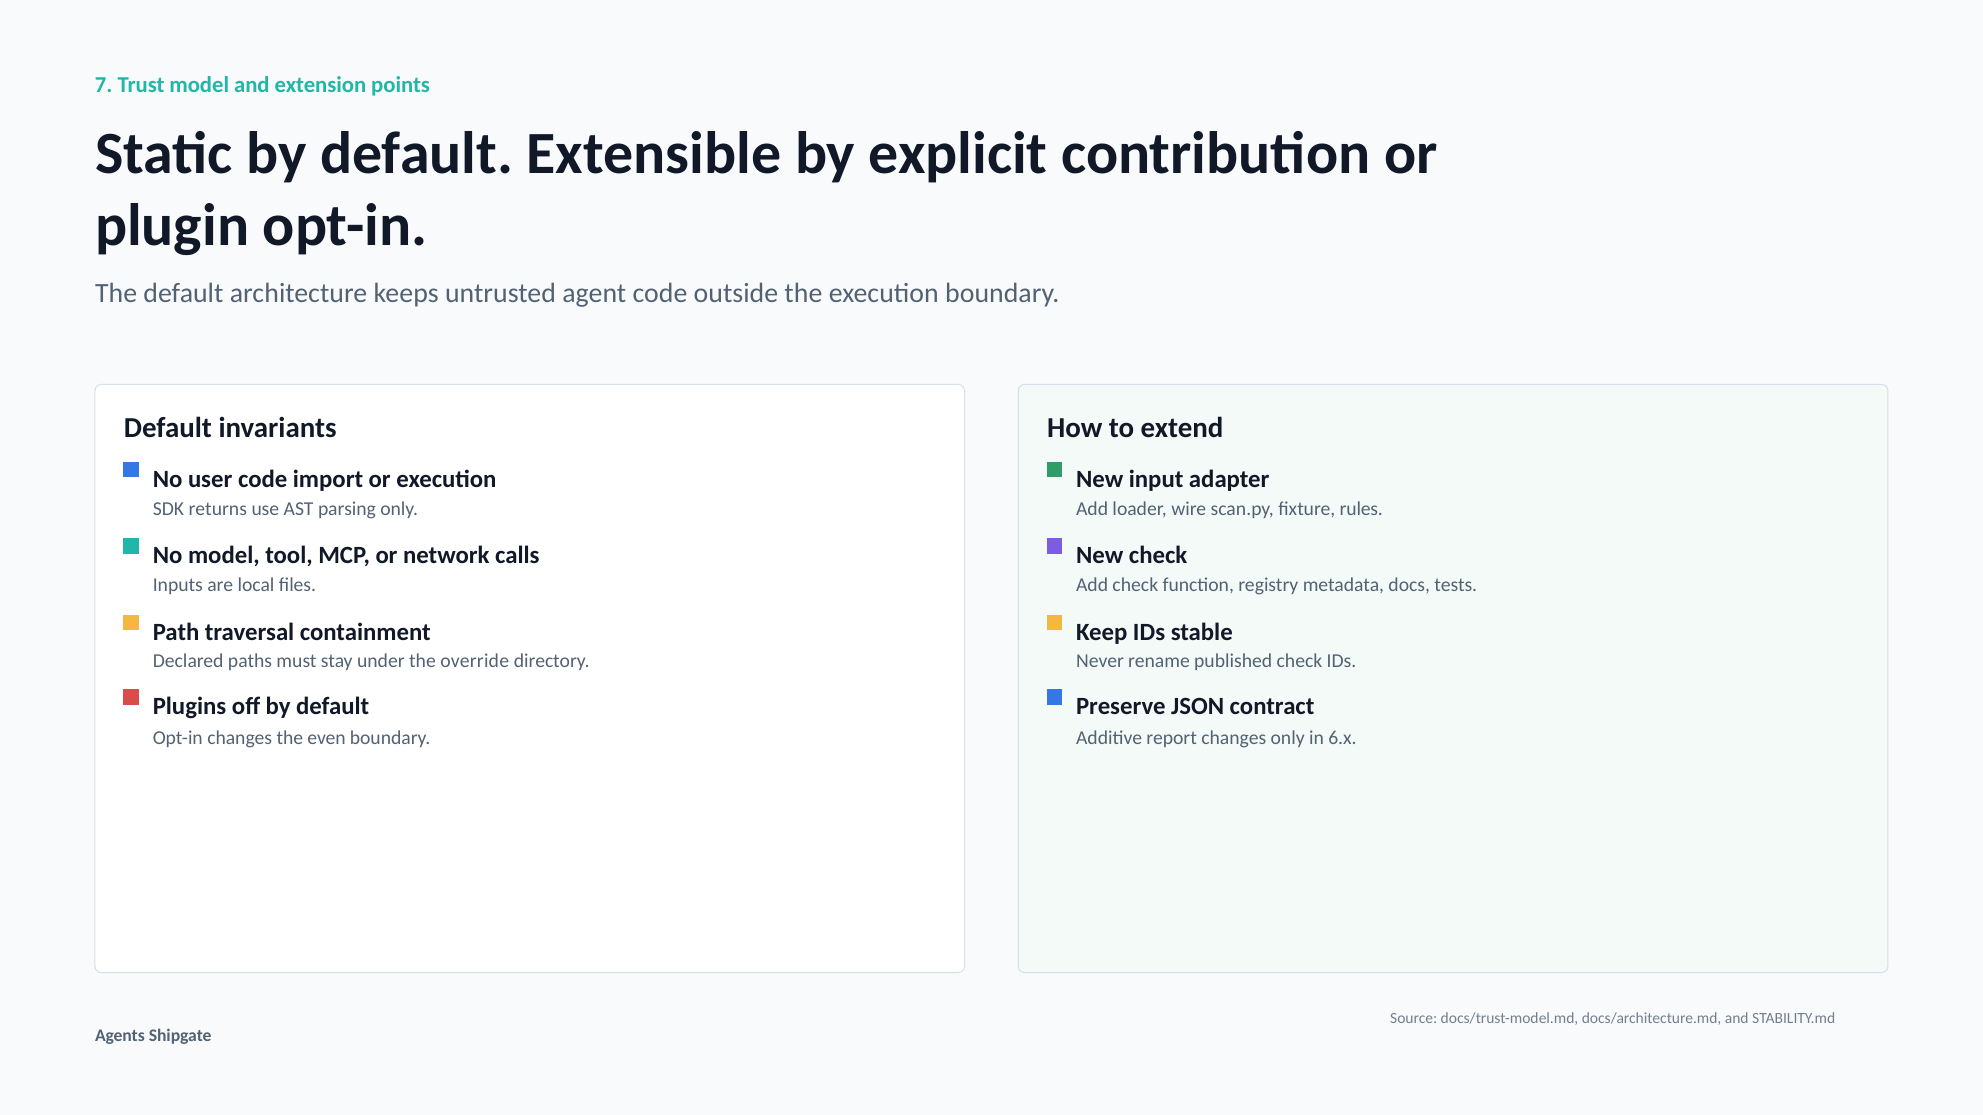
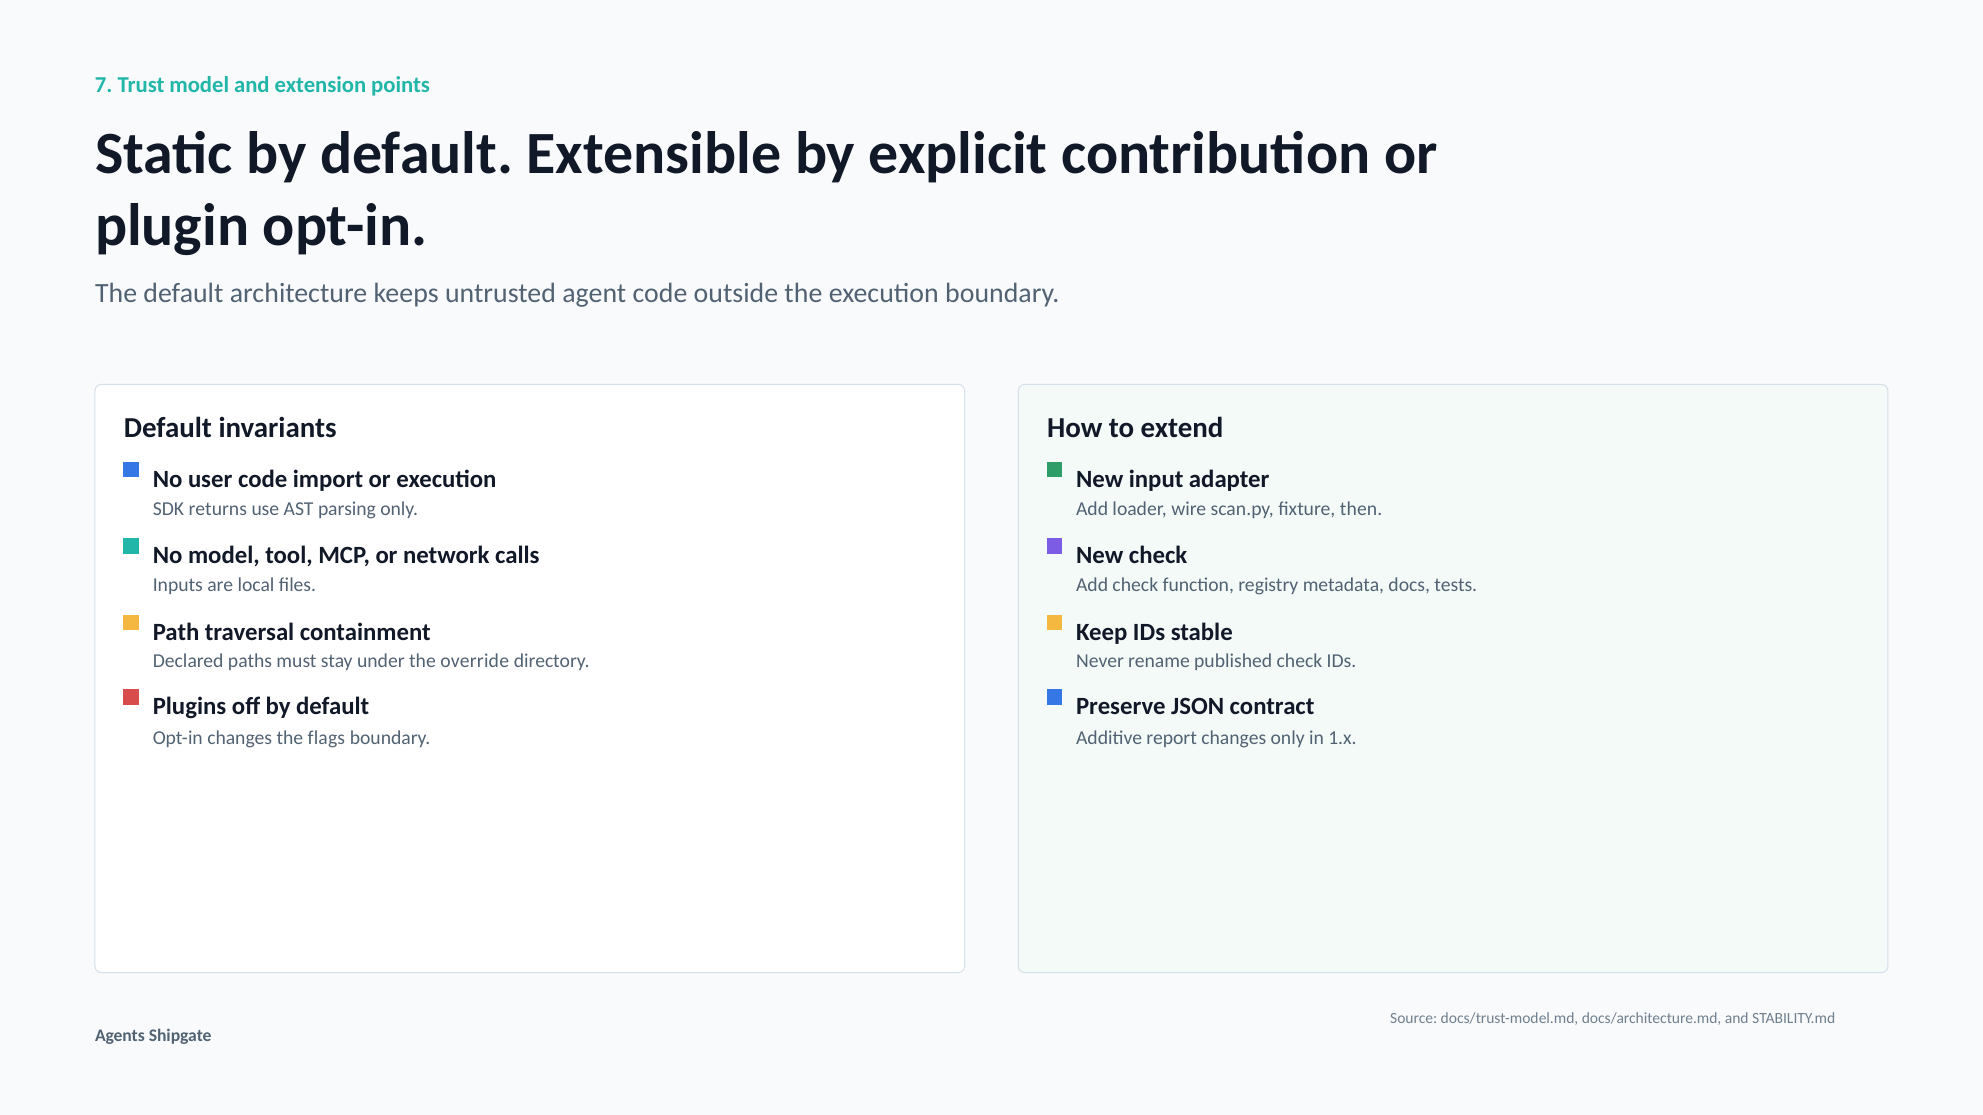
rules: rules -> then
even: even -> flags
6.x: 6.x -> 1.x
